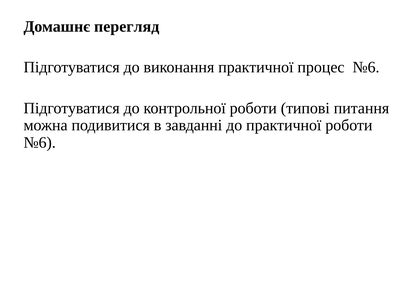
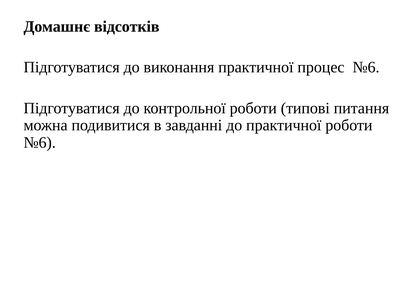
перегляд: перегляд -> відсотків
